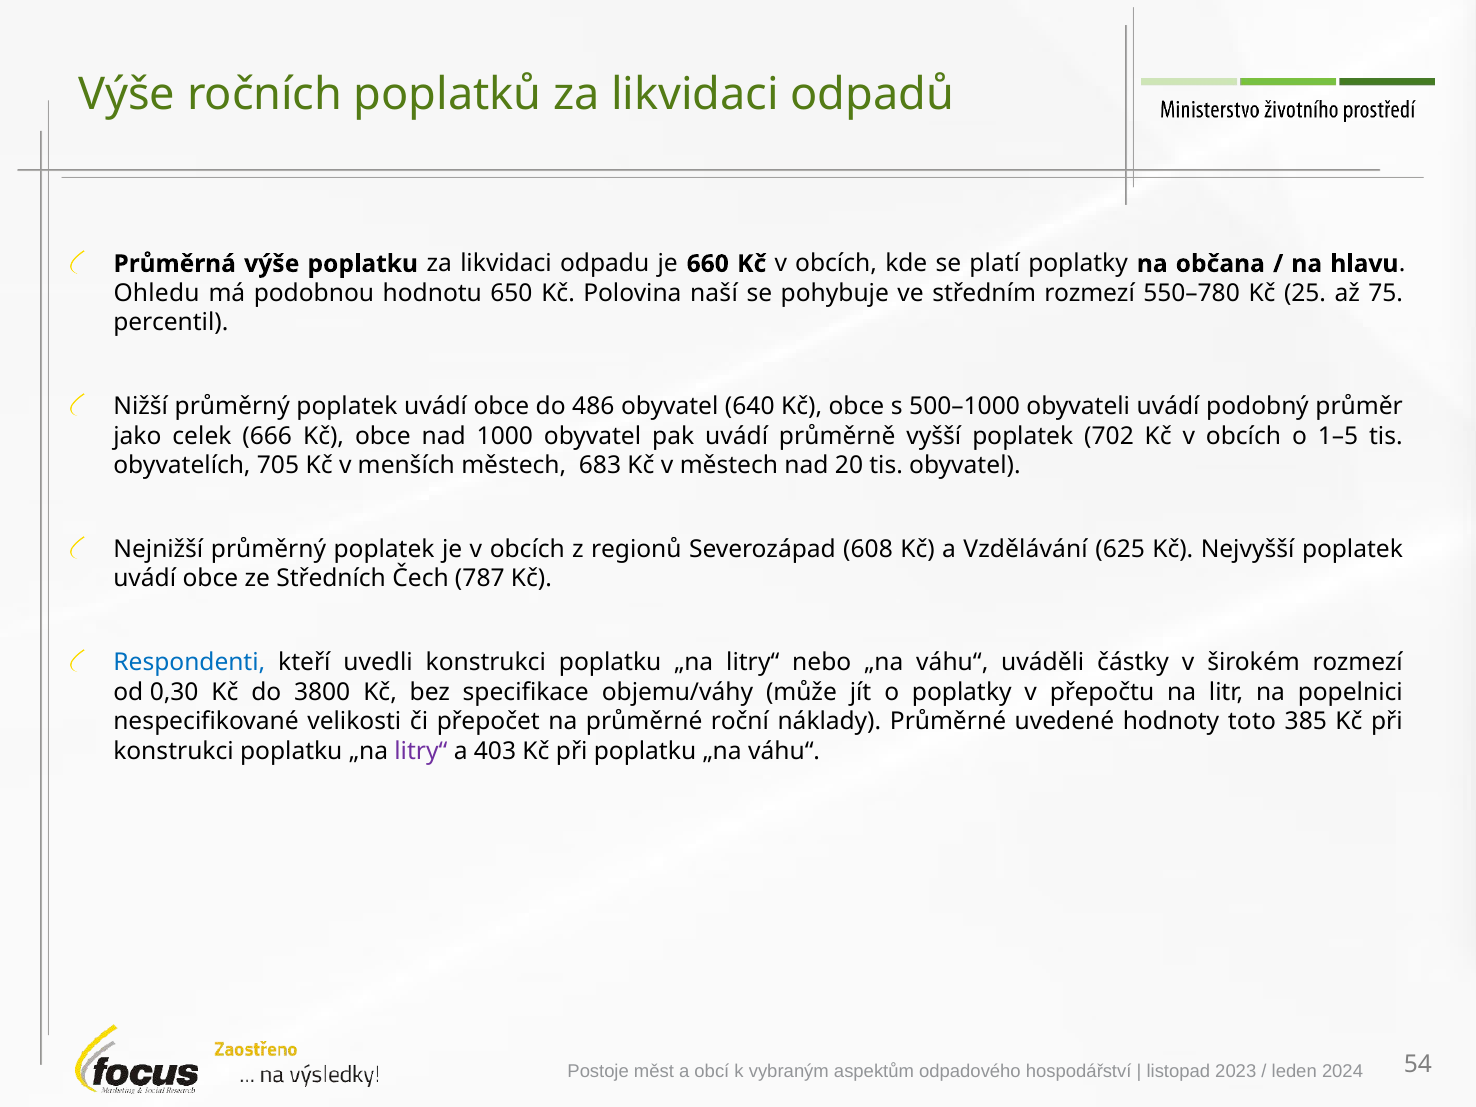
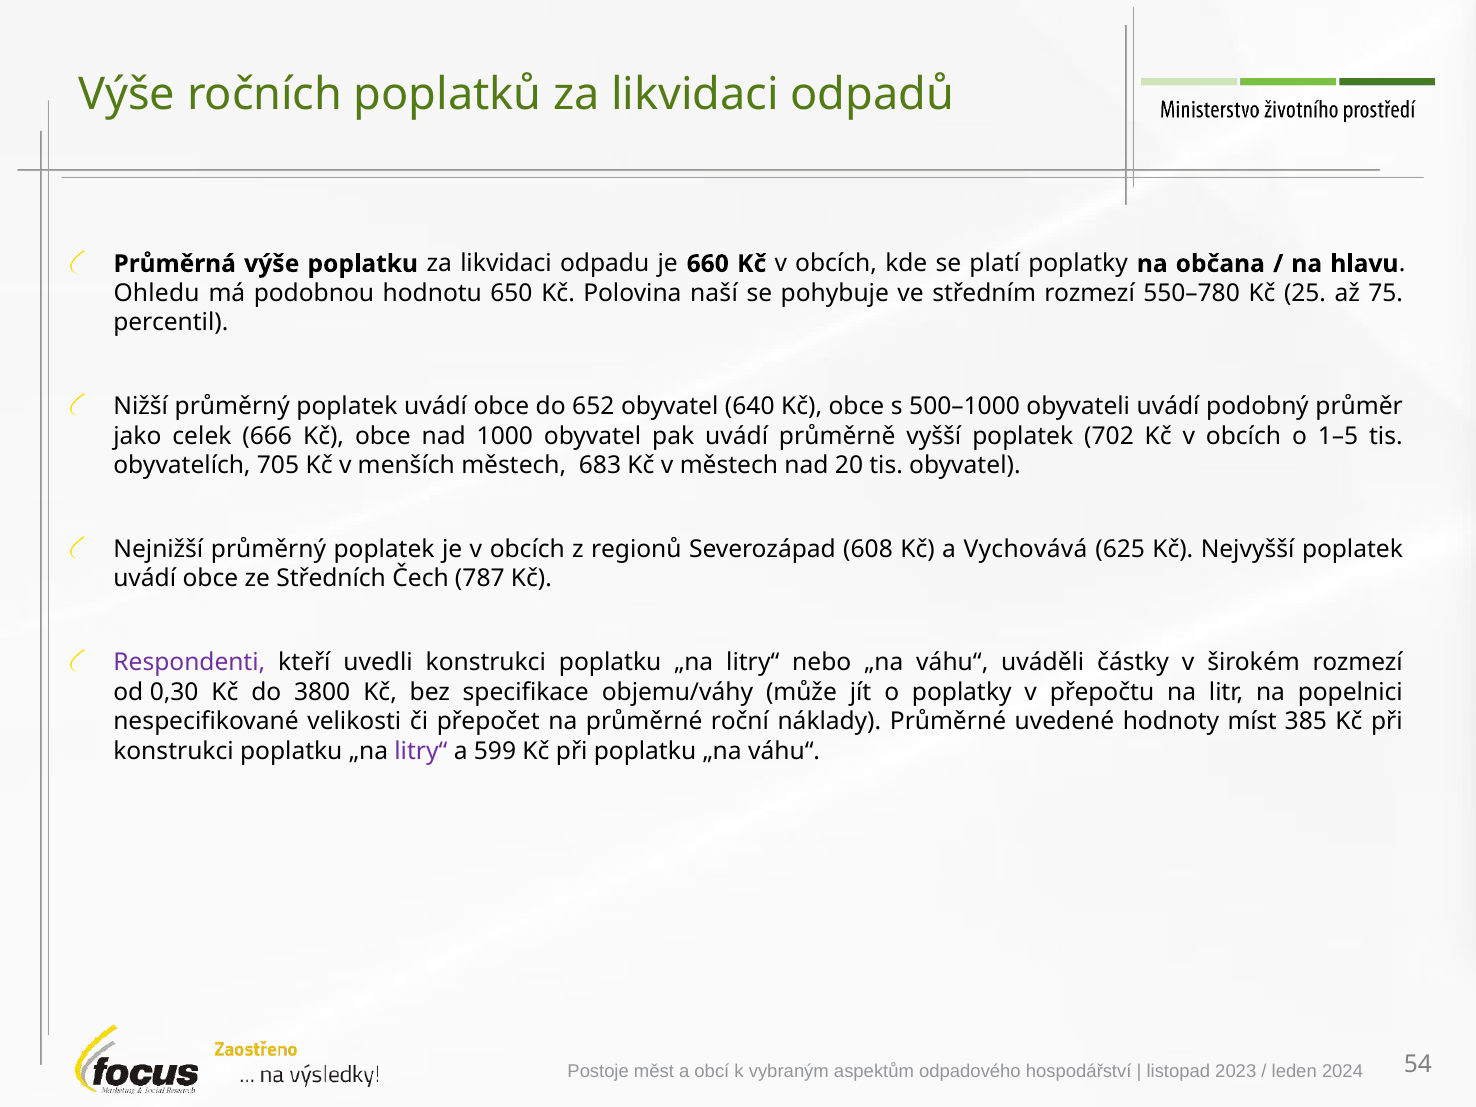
486: 486 -> 652
Vzdělávání: Vzdělávání -> Vychovává
Respondenti colour: blue -> purple
toto: toto -> míst
403: 403 -> 599
